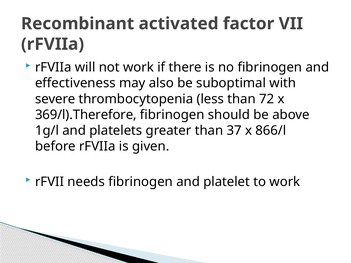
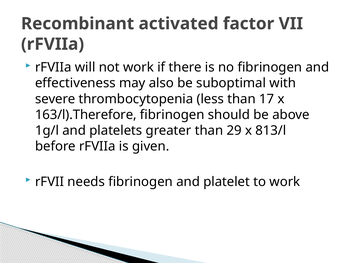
72: 72 -> 17
369/l).Therefore: 369/l).Therefore -> 163/l).Therefore
37: 37 -> 29
866/l: 866/l -> 813/l
